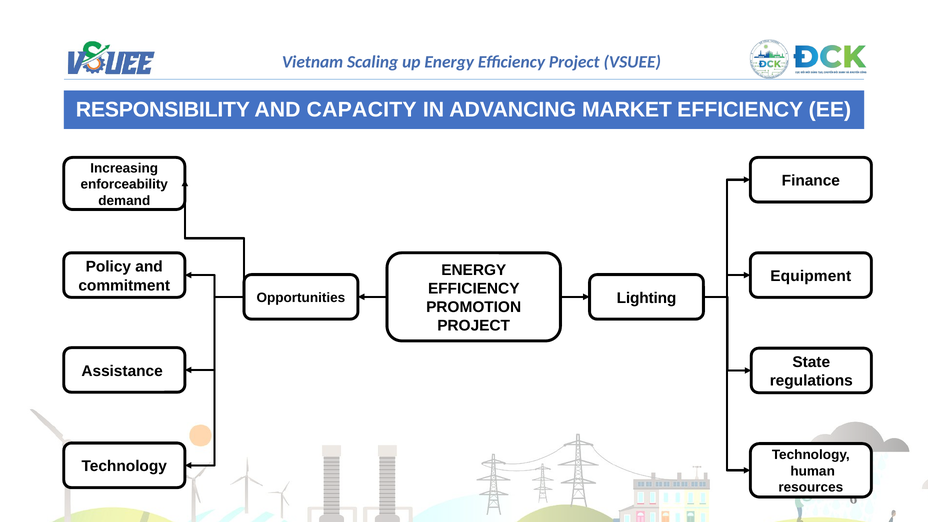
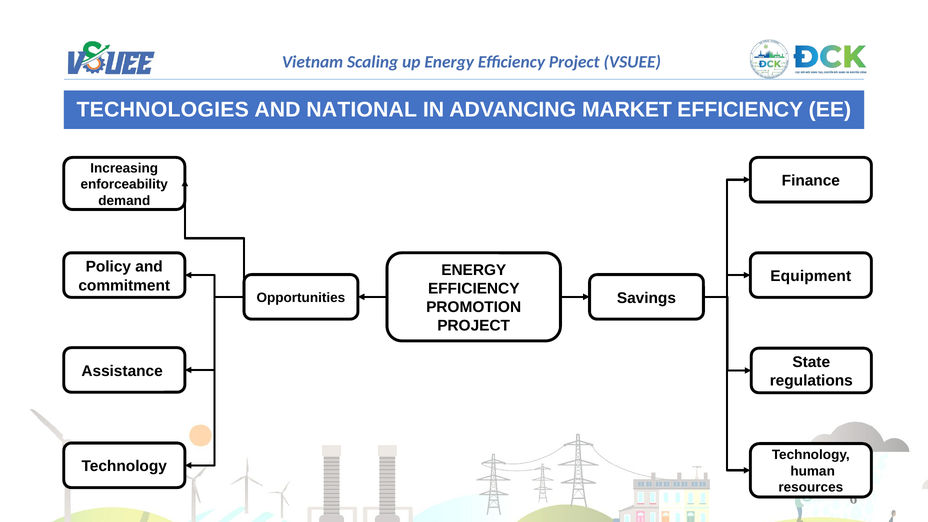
RESPONSIBILITY: RESPONSIBILITY -> TECHNOLOGIES
CAPACITY: CAPACITY -> NATIONAL
Lighting: Lighting -> Savings
